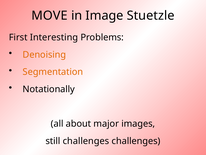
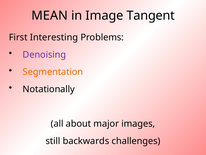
MOVE: MOVE -> MEAN
Stuetzle: Stuetzle -> Tangent
Denoising colour: orange -> purple
still challenges: challenges -> backwards
